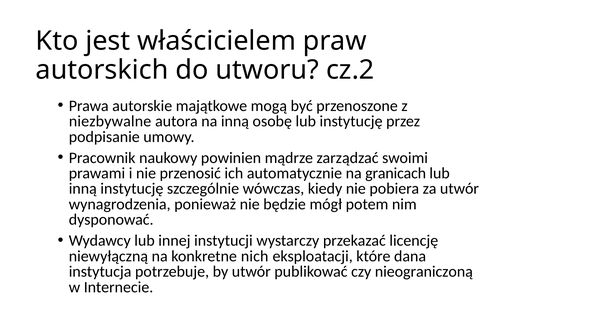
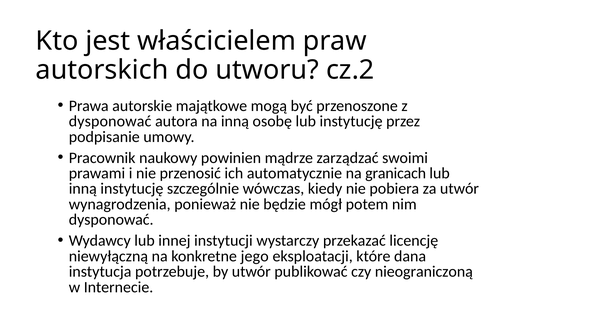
niezbywalne at (110, 121): niezbywalne -> dysponować
nich: nich -> jego
